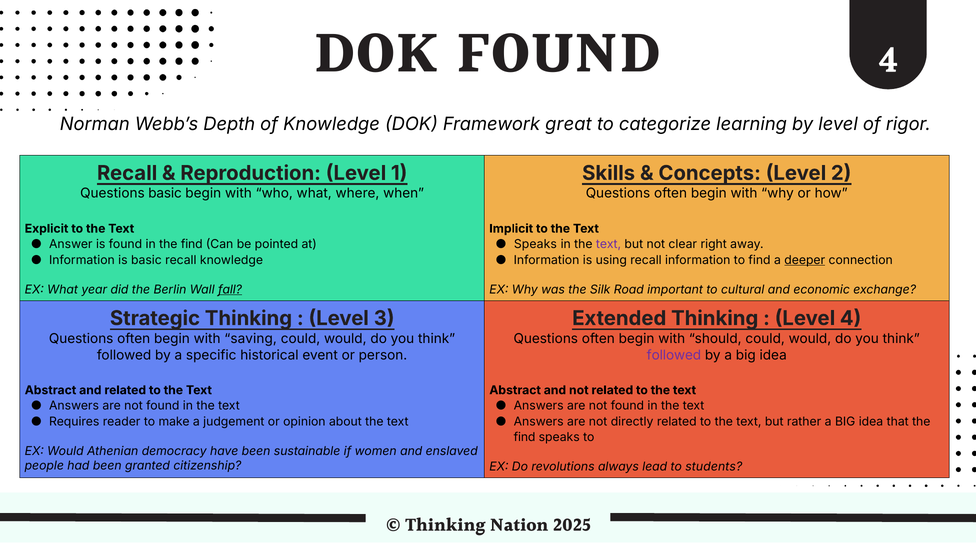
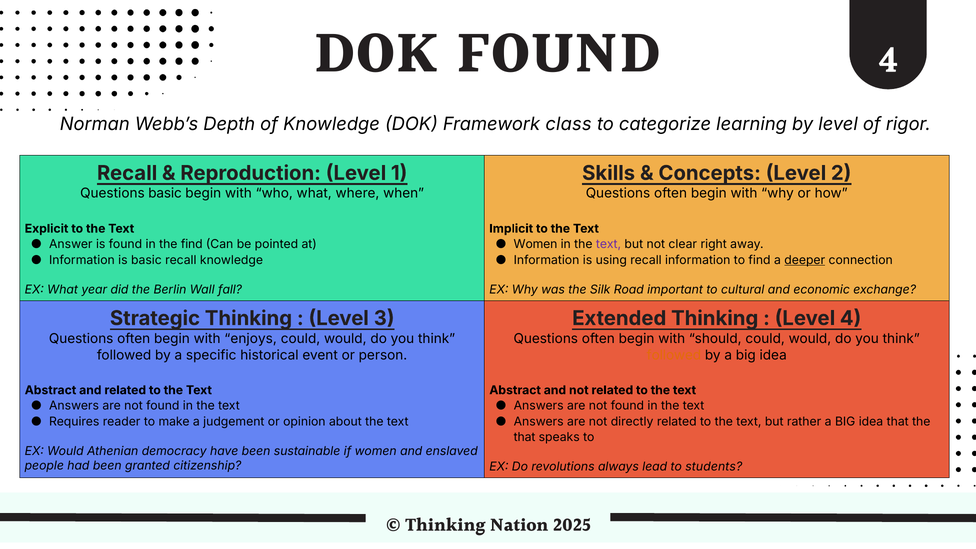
great: great -> class
Speaks at (535, 244): Speaks -> Women
fall underline: present -> none
saving: saving -> enjoys
followed at (674, 355) colour: purple -> orange
find at (525, 437): find -> that
